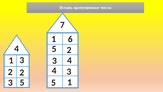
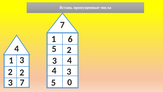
5 at (22, 82): 5 -> 7
5 1: 1 -> 0
